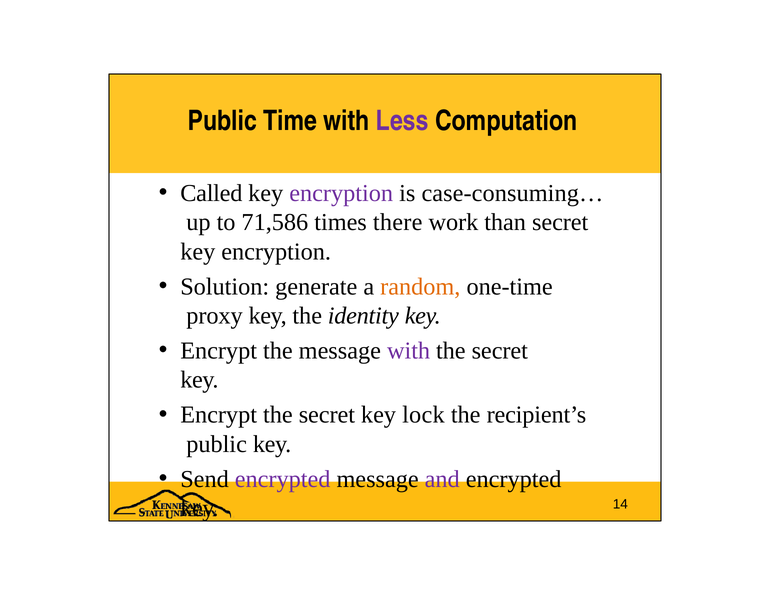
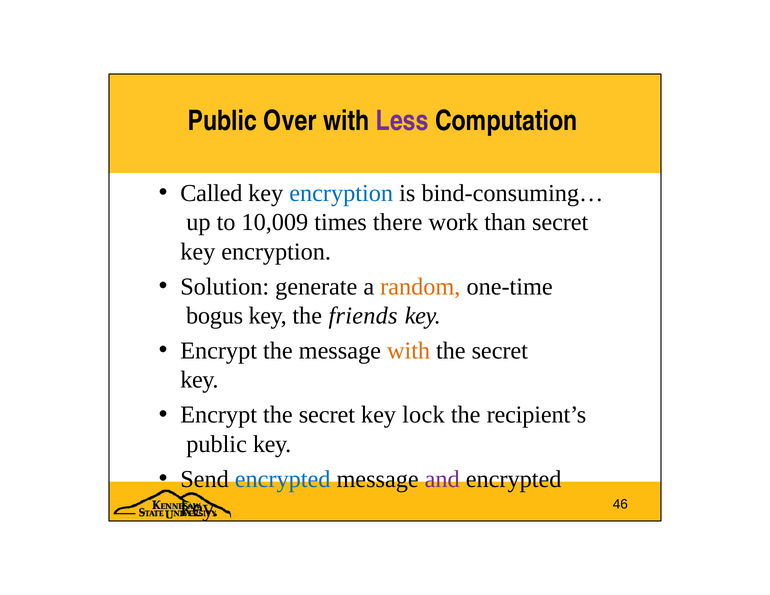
Time: Time -> Over
encryption at (341, 193) colour: purple -> blue
case-consuming…: case-consuming… -> bind-consuming…
71,586: 71,586 -> 10,009
proxy: proxy -> bogus
identity: identity -> friends
with at (409, 351) colour: purple -> orange
encrypted at (283, 479) colour: purple -> blue
14: 14 -> 46
